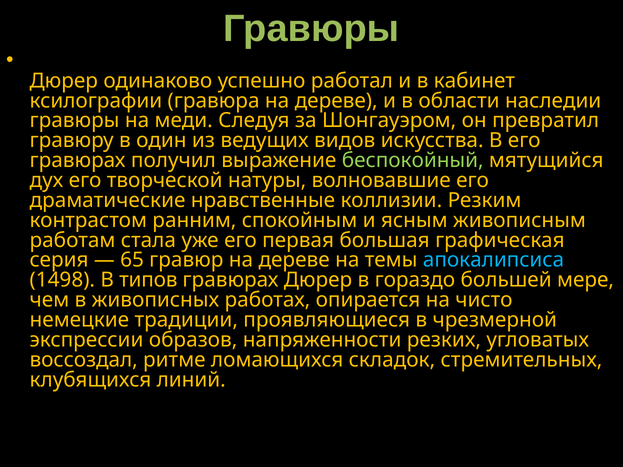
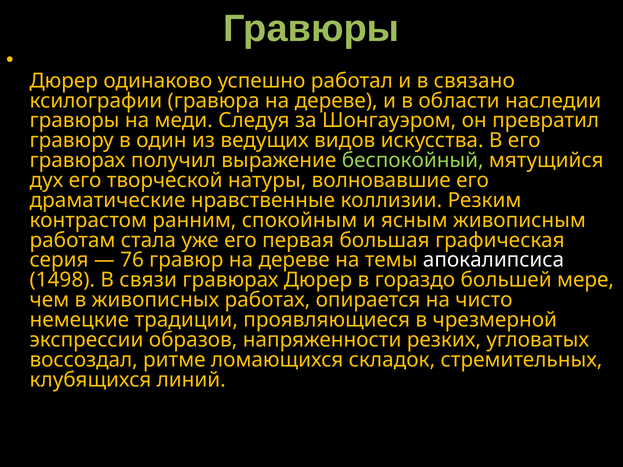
кабинет: кабинет -> связано
65: 65 -> 76
апокалипсиса colour: light blue -> white
типов: типов -> связи
